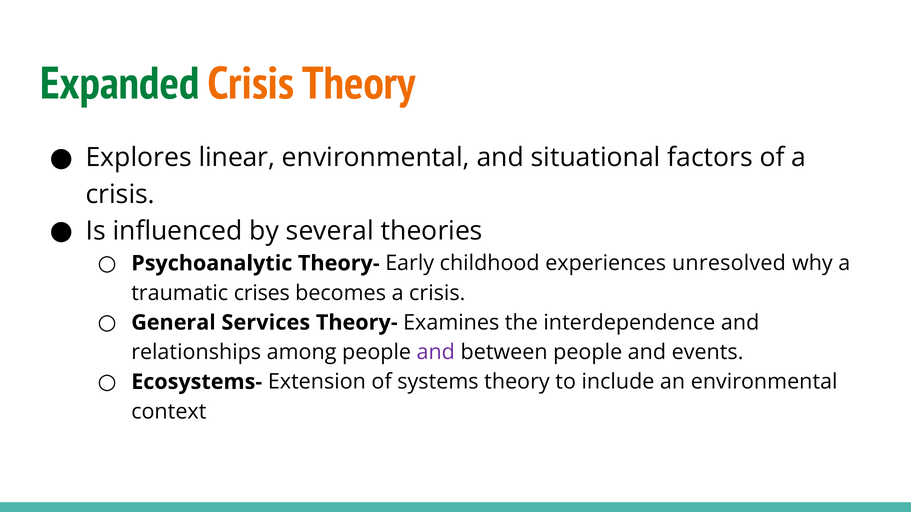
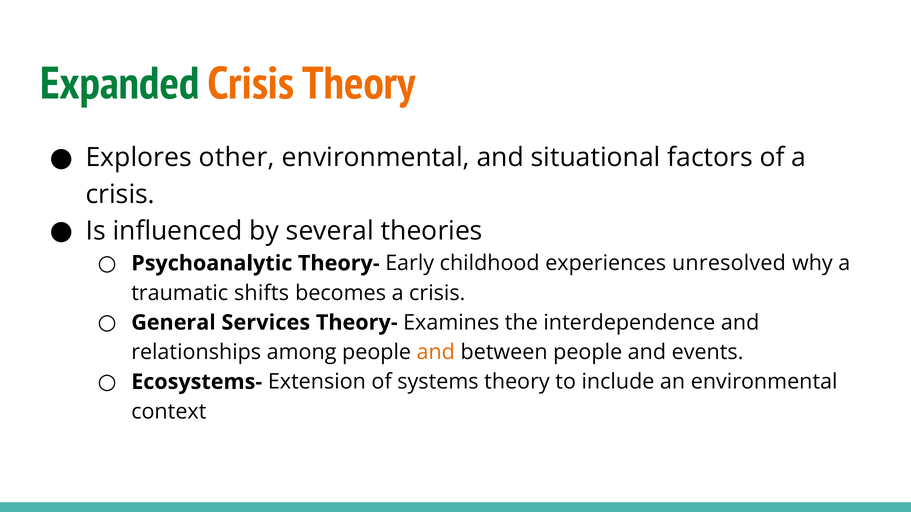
linear: linear -> other
crises: crises -> shifts
and at (436, 352) colour: purple -> orange
